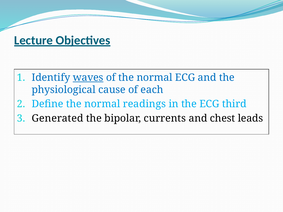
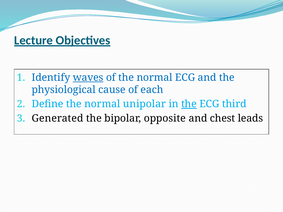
readings: readings -> unipolar
the at (189, 104) underline: none -> present
currents: currents -> opposite
